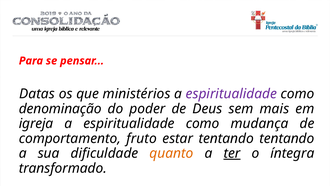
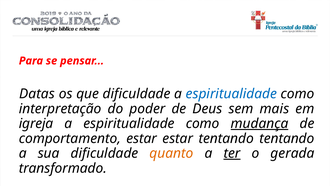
que ministérios: ministérios -> dificuldade
espiritualidade at (231, 94) colour: purple -> blue
denominação: denominação -> interpretação
mudança underline: none -> present
comportamento fruto: fruto -> estar
íntegra: íntegra -> gerada
